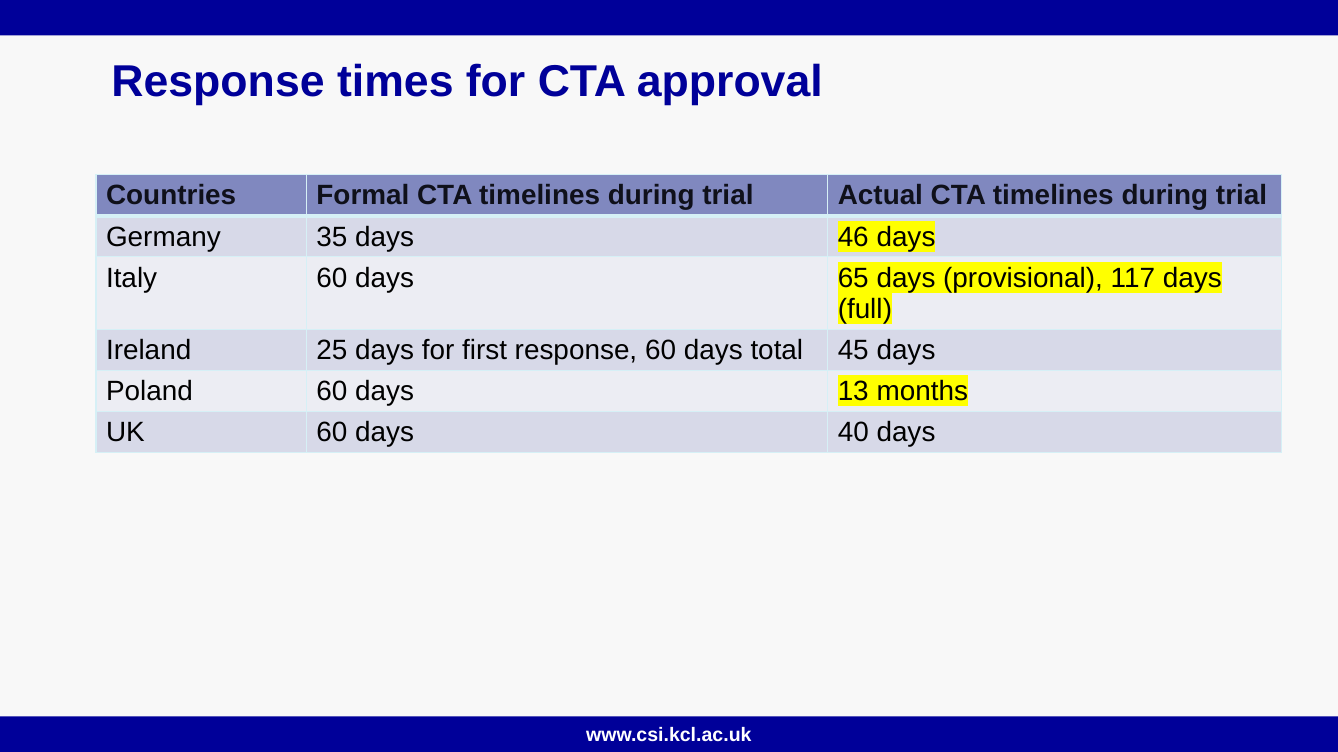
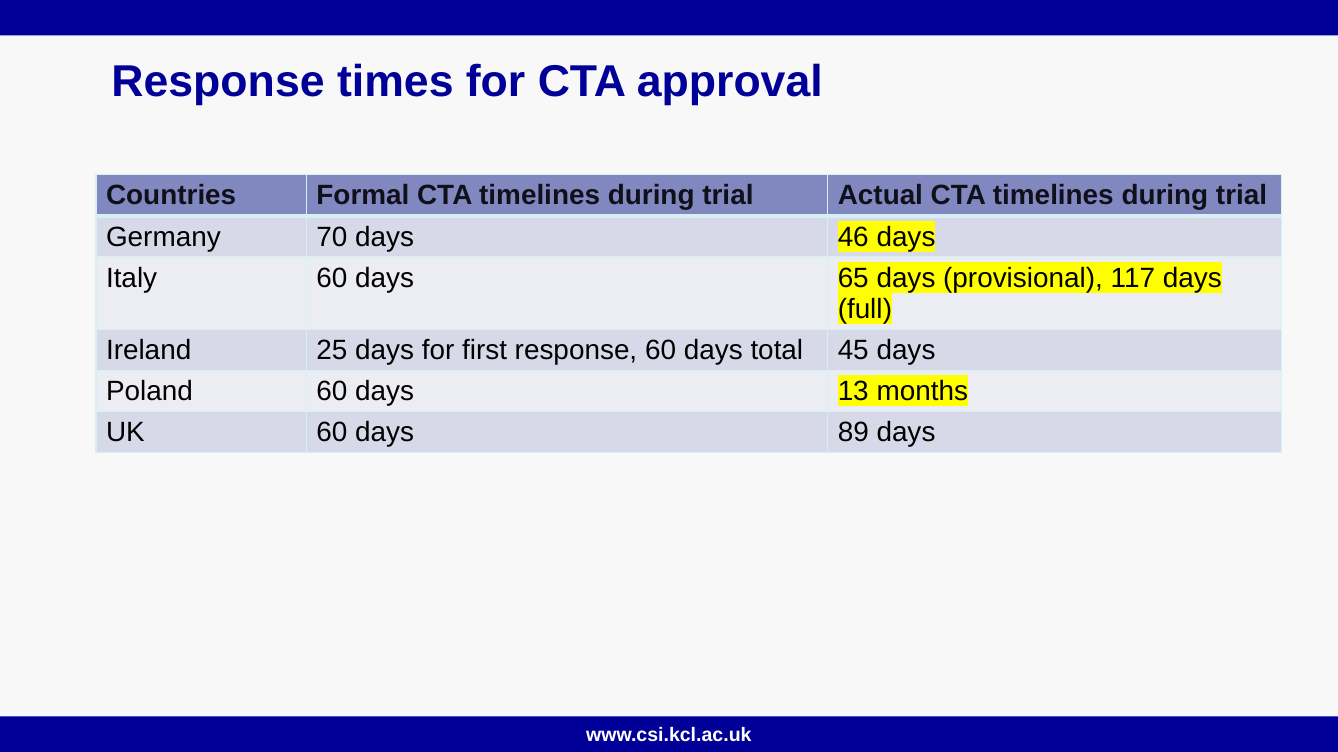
35: 35 -> 70
40: 40 -> 89
